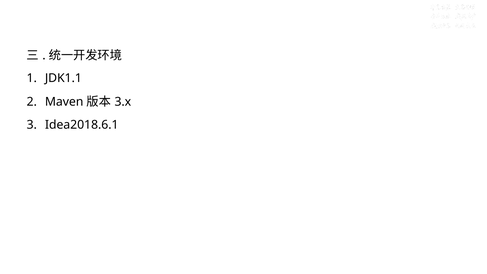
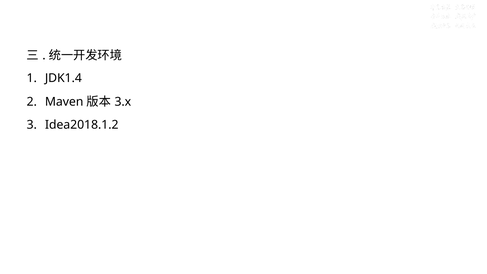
JDK1.1: JDK1.1 -> JDK1.4
Idea2018.6.1: Idea2018.6.1 -> Idea2018.1.2
